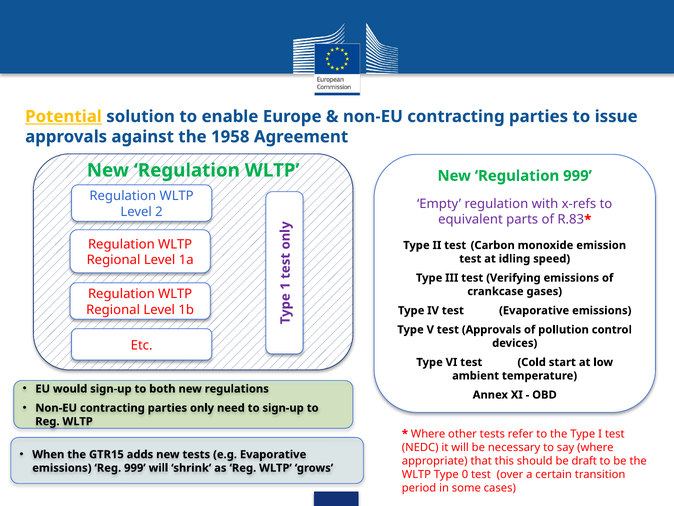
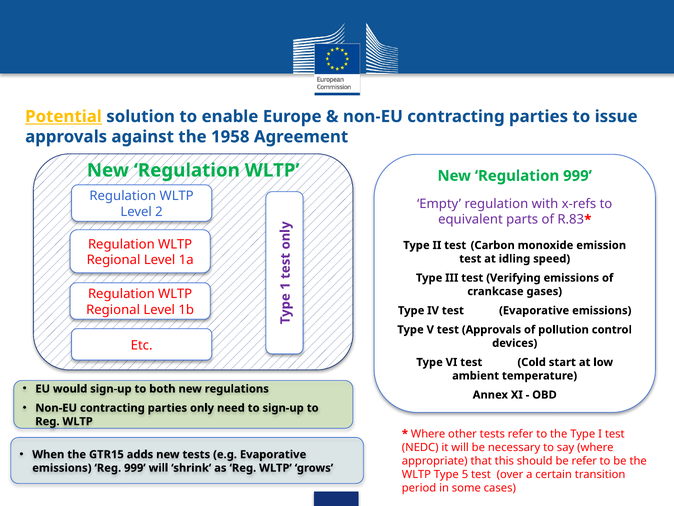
be draft: draft -> refer
0: 0 -> 5
